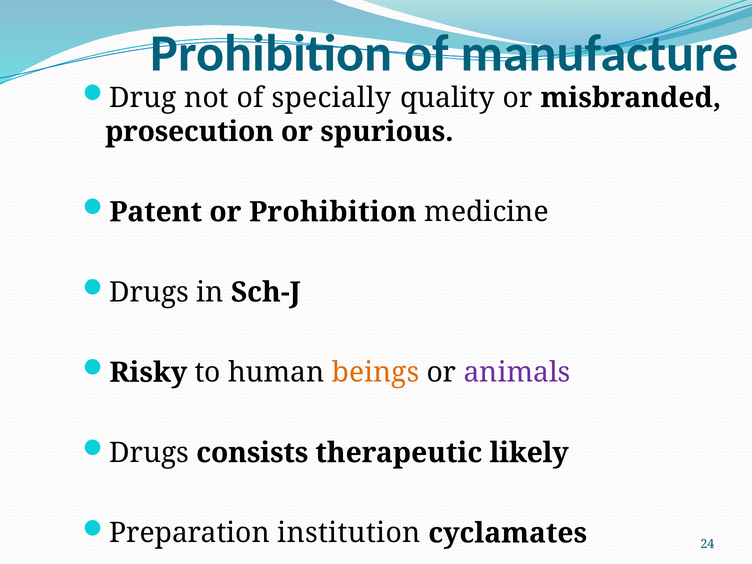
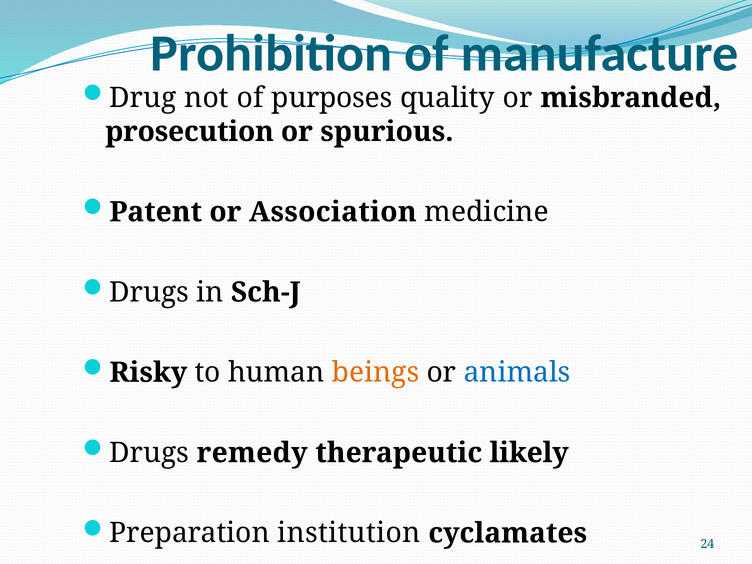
specially: specially -> purposes
or Prohibition: Prohibition -> Association
animals colour: purple -> blue
consists: consists -> remedy
